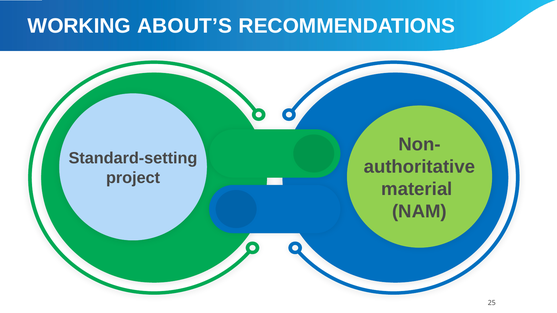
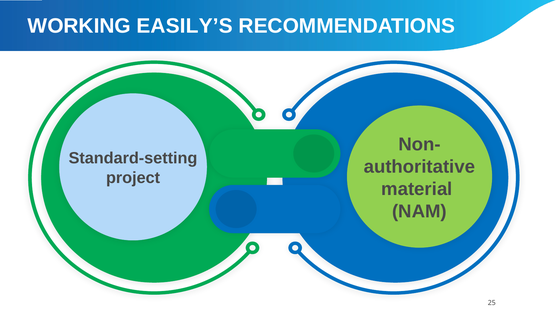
ABOUT’S: ABOUT’S -> EASILY’S
